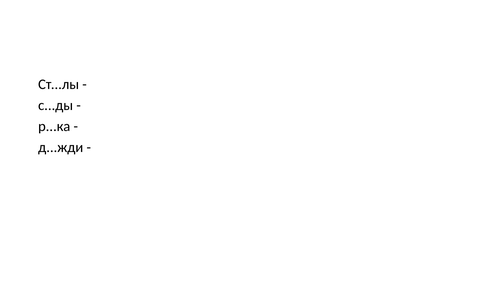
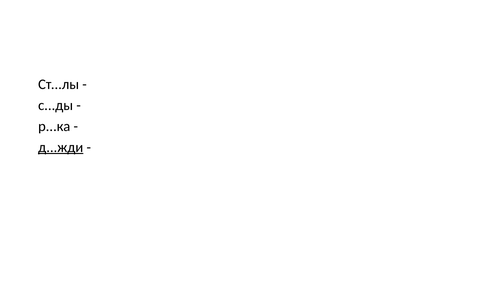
д...жди underline: none -> present
